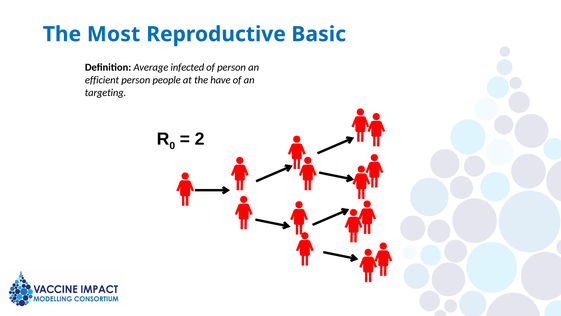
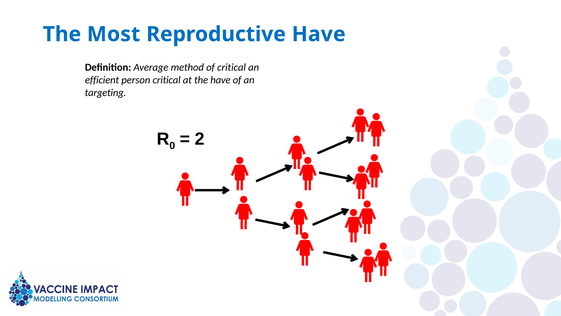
Reproductive Basic: Basic -> Have
infected: infected -> method
of person: person -> critical
person people: people -> critical
